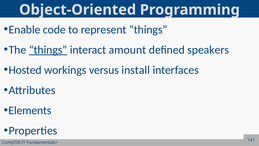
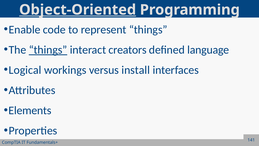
Object-Oriented underline: none -> present
amount: amount -> creators
speakers: speakers -> language
Hosted: Hosted -> Logical
